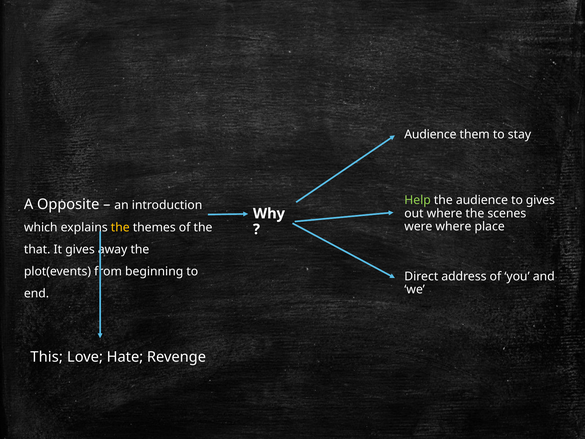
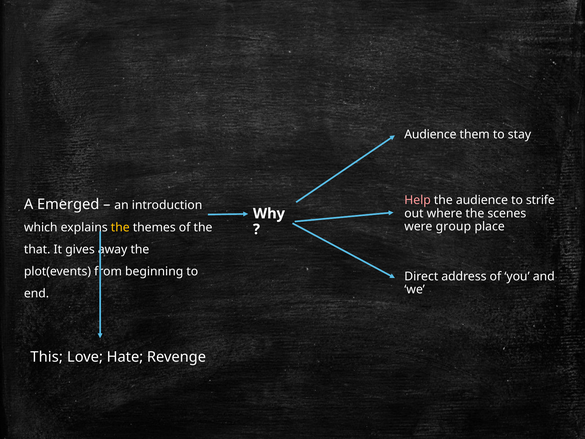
Help colour: light green -> pink
to gives: gives -> strife
Opposite: Opposite -> Emerged
were where: where -> group
